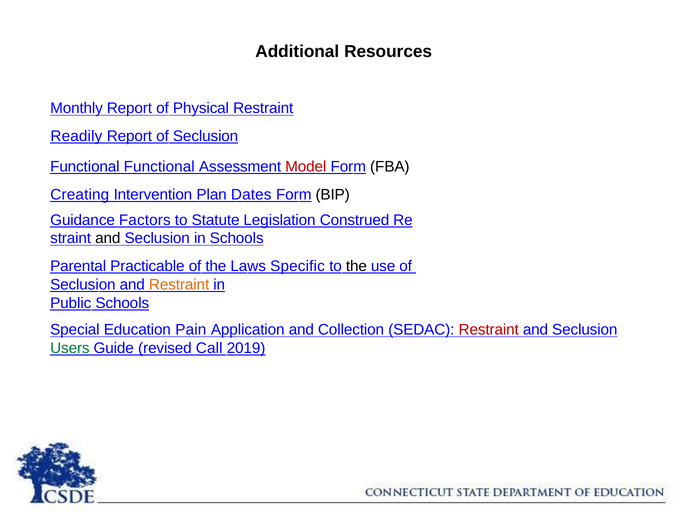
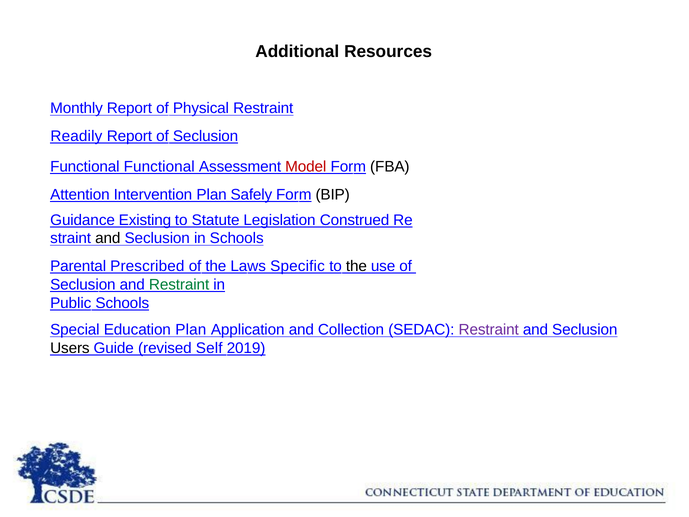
Creating: Creating -> Attention
Dates: Dates -> Safely
Factors: Factors -> Existing
Practicable: Practicable -> Prescribed
Restraint at (179, 285) colour: orange -> green
Education Pain: Pain -> Plan
Restraint at (489, 330) colour: red -> purple
Users colour: green -> black
Call: Call -> Self
